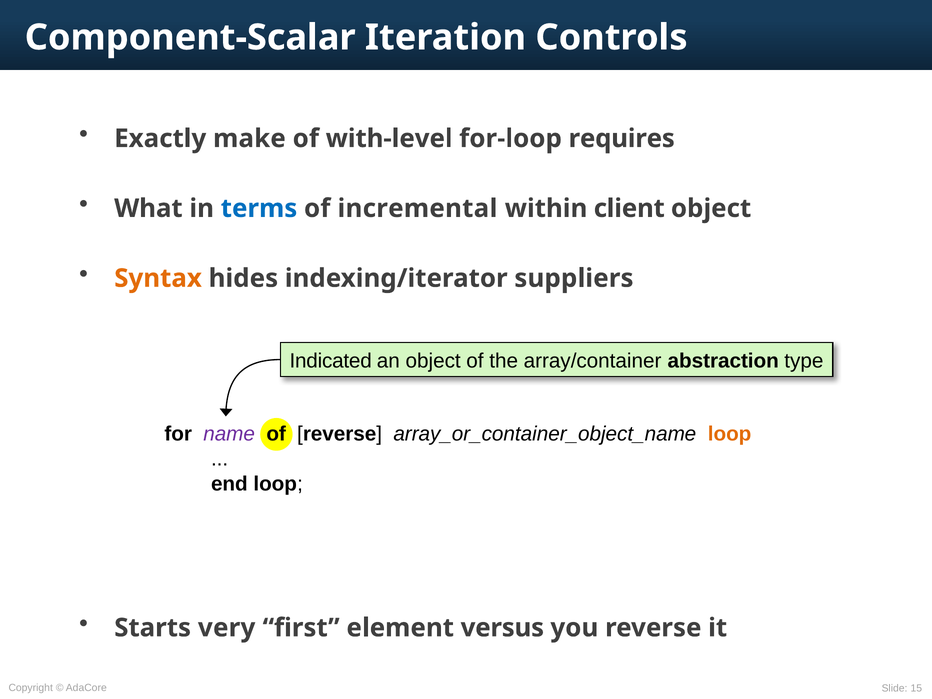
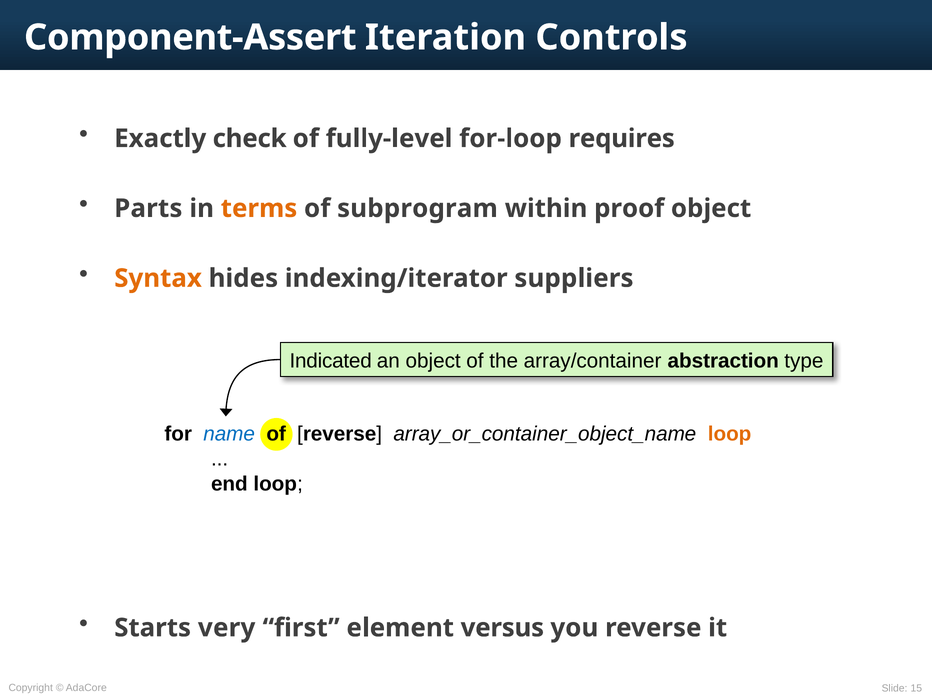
Component-Scalar: Component-Scalar -> Component-Assert
make: make -> check
with-level: with-level -> fully-level
What: What -> Parts
terms colour: blue -> orange
incremental: incremental -> subprogram
client: client -> proof
name colour: purple -> blue
